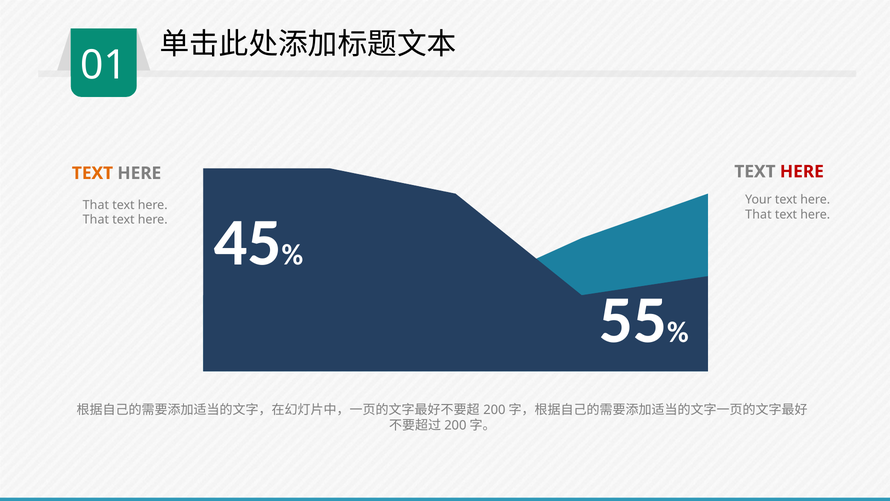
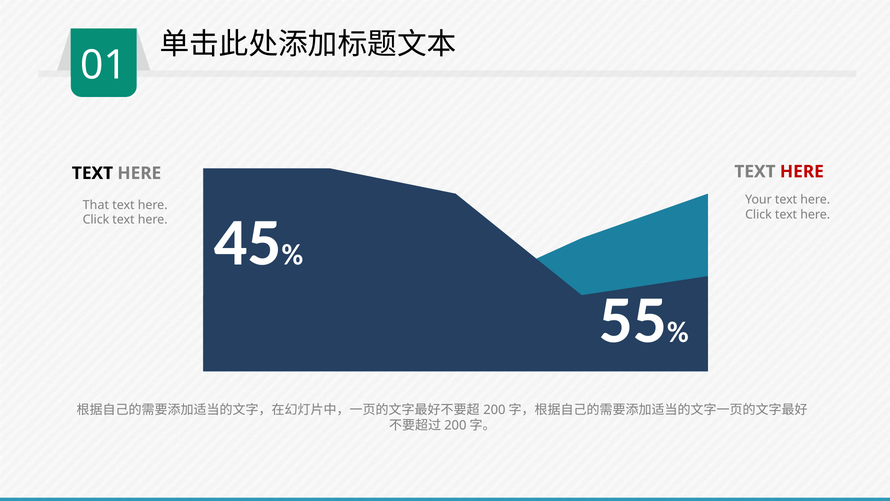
TEXT at (92, 173) colour: orange -> black
That at (758, 215): That -> Click
That at (96, 220): That -> Click
